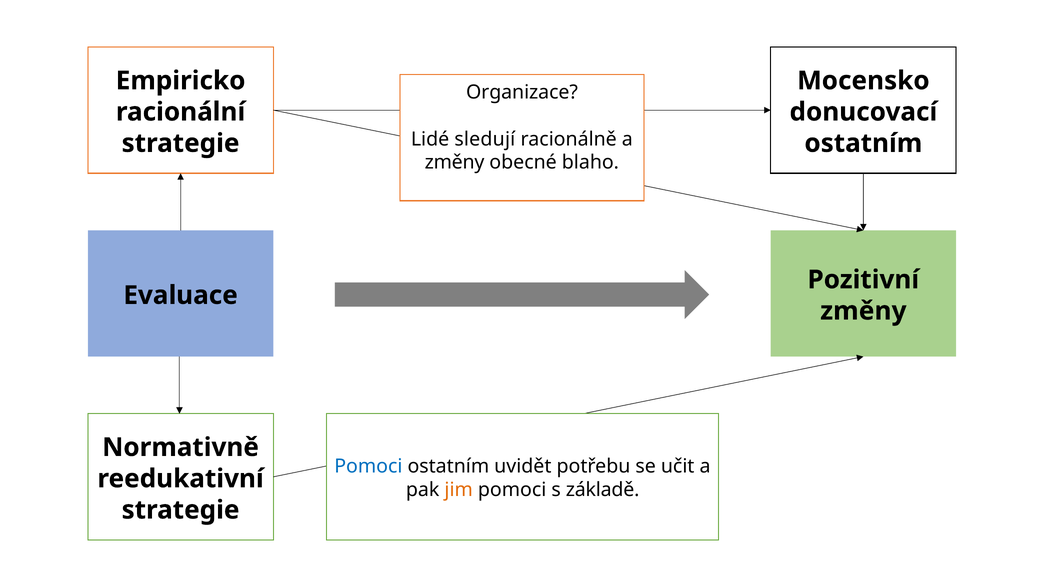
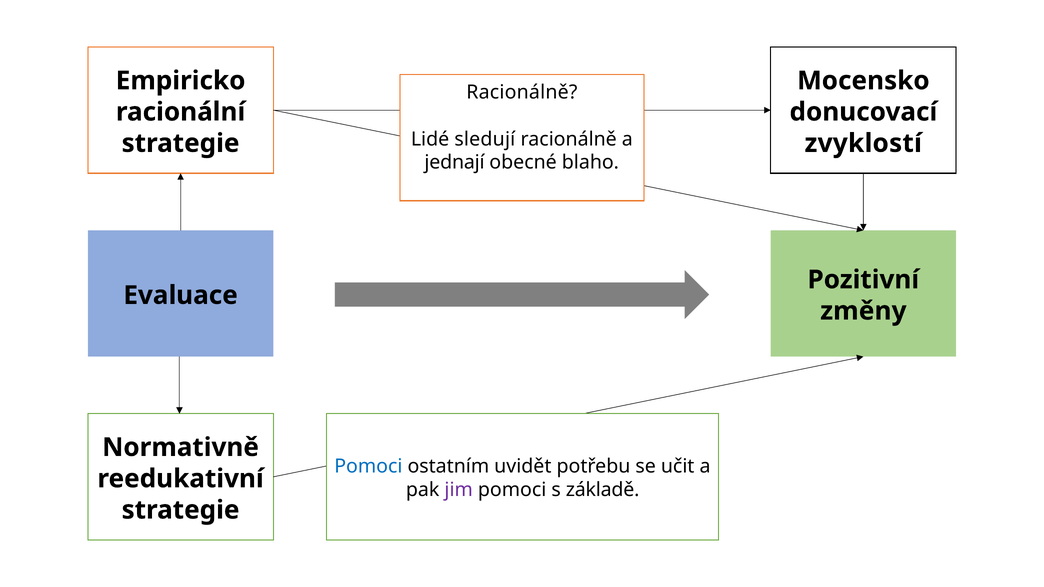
Organizace at (522, 92): Organizace -> Racionálně
ostatním at (863, 143): ostatním -> zvyklostí
změny at (455, 163): změny -> jednají
jim colour: orange -> purple
